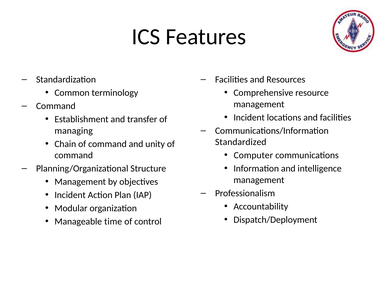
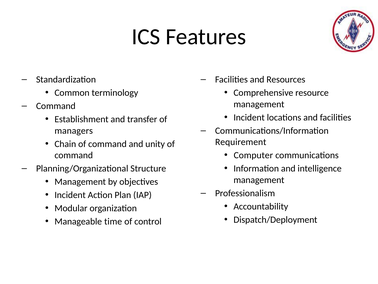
managing: managing -> managers
Standardized: Standardized -> Requirement
